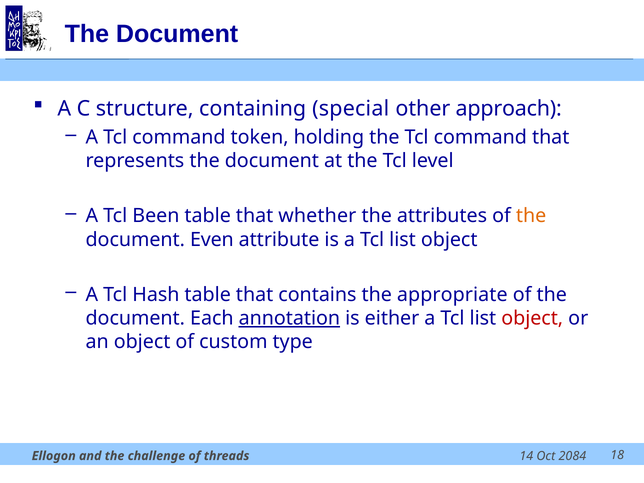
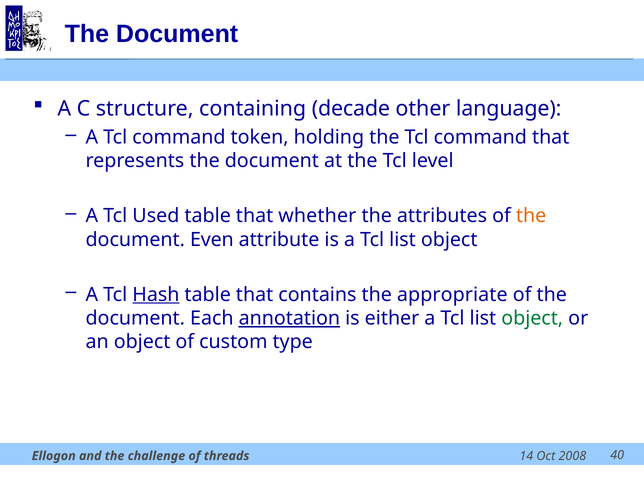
special: special -> decade
approach: approach -> language
Been: Been -> Used
Hash underline: none -> present
object at (532, 318) colour: red -> green
2084: 2084 -> 2008
18: 18 -> 40
